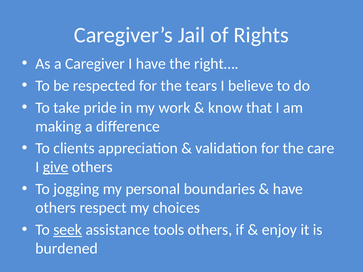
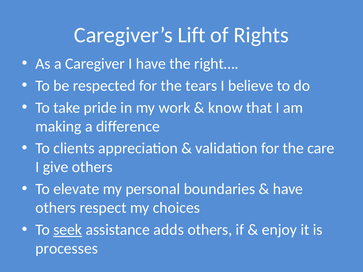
Jail: Jail -> Lift
give underline: present -> none
jogging: jogging -> elevate
tools: tools -> adds
burdened: burdened -> processes
